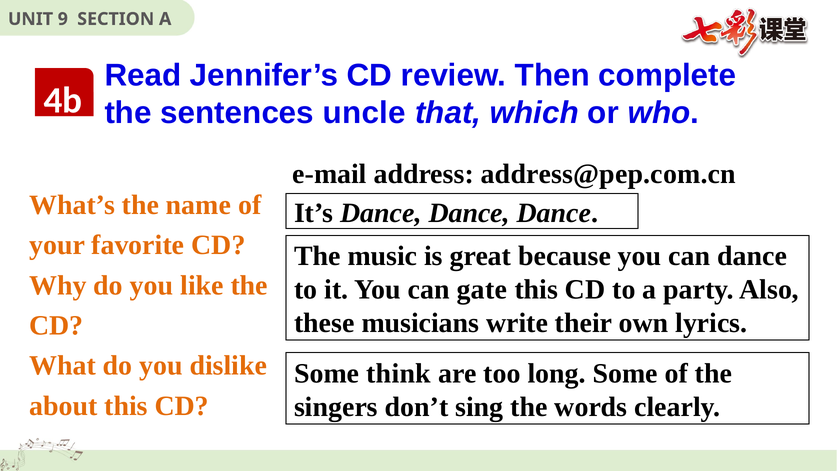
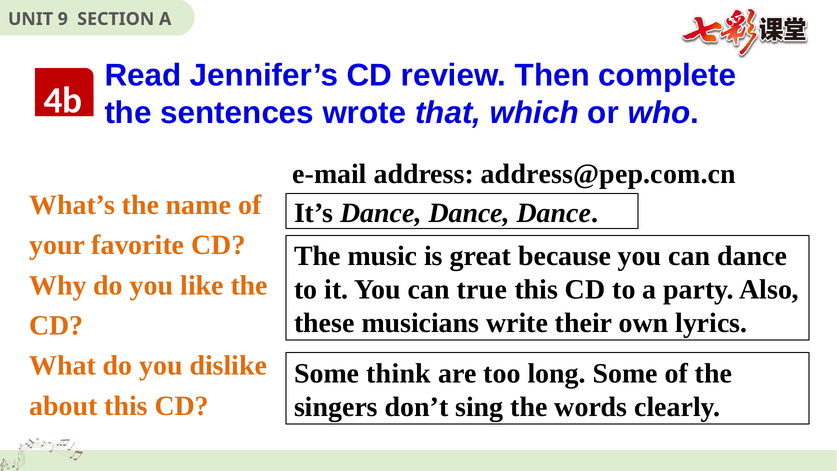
uncle: uncle -> wrote
gate: gate -> true
